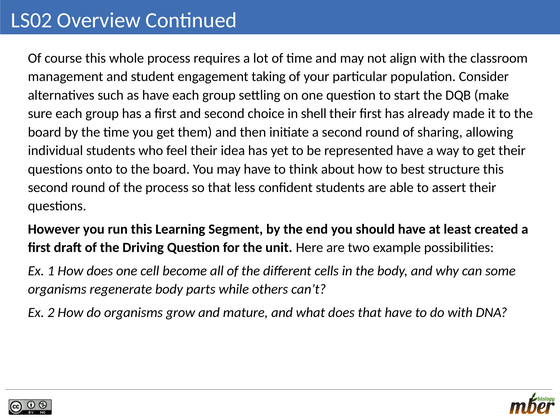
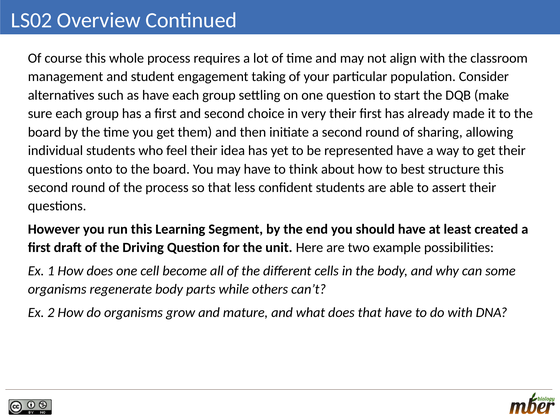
shell: shell -> very
